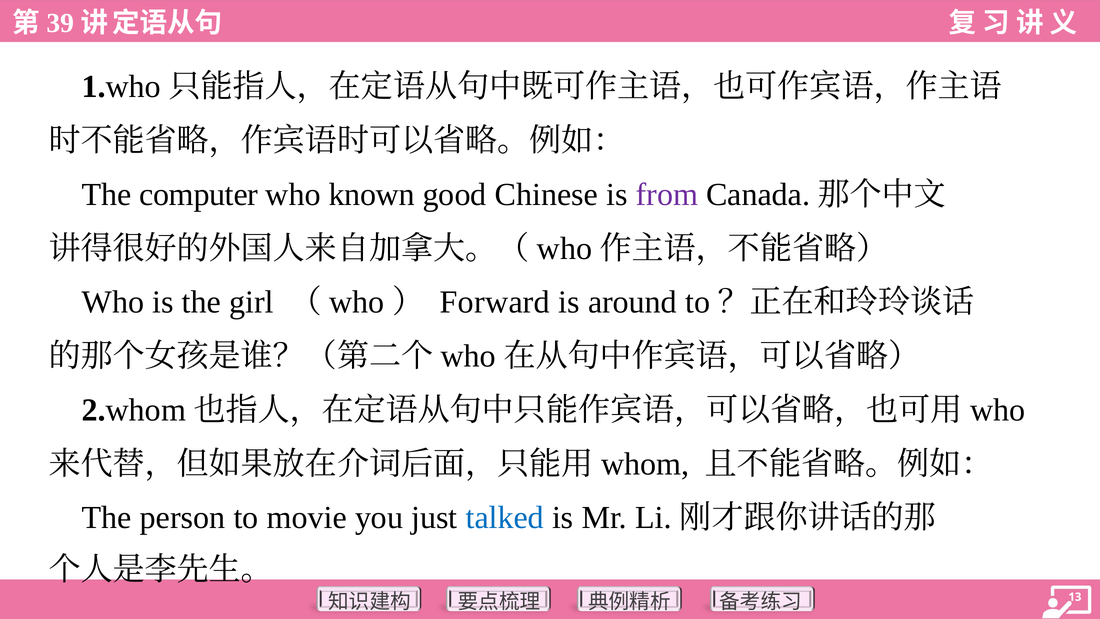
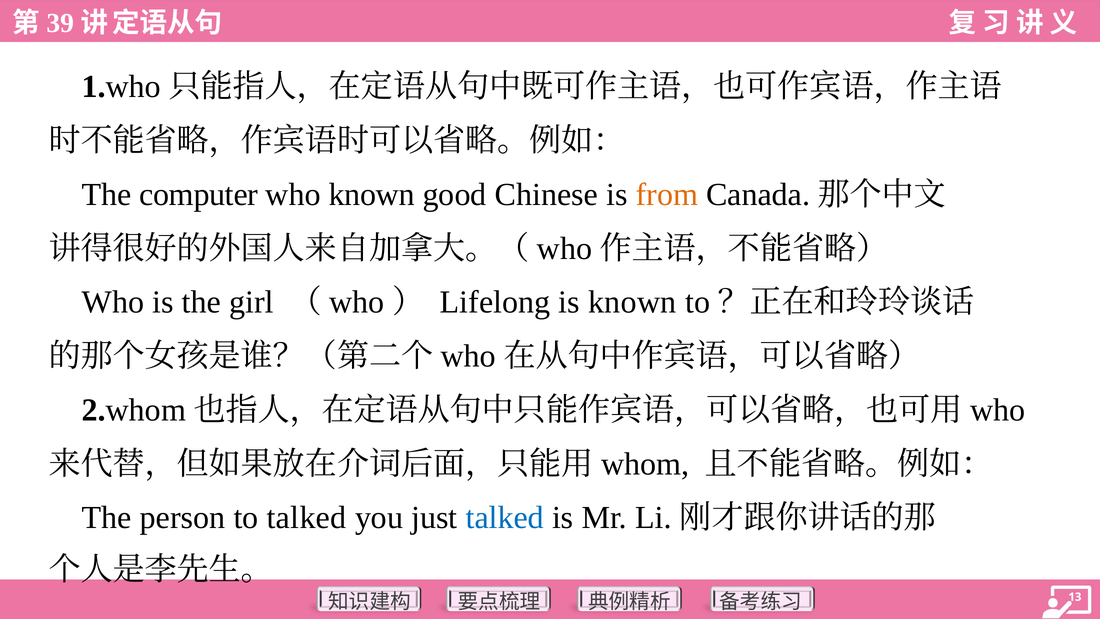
from colour: purple -> orange
Forward: Forward -> Lifelong
is around: around -> known
to movie: movie -> talked
